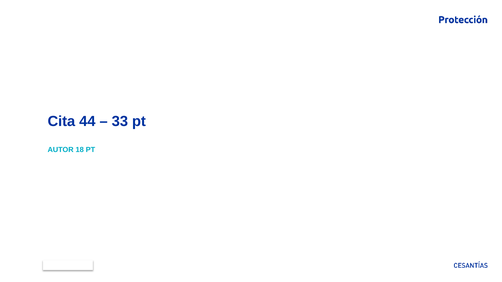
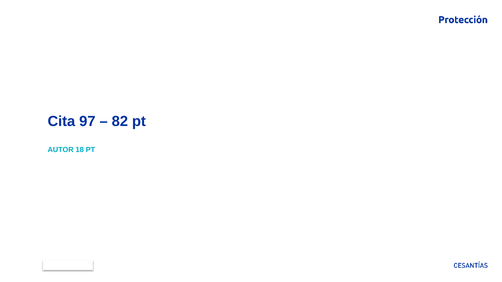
44: 44 -> 97
33: 33 -> 82
